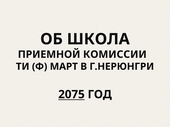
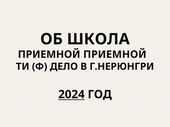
ПРИЕМНОЙ КОМИССИИ: КОМИССИИ -> ПРИЕМНОЙ
МАРТ: МАРТ -> ДЕЛО
2075: 2075 -> 2024
